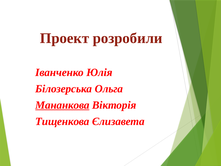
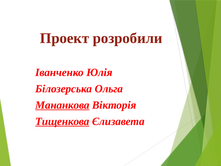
Тищенкова underline: none -> present
